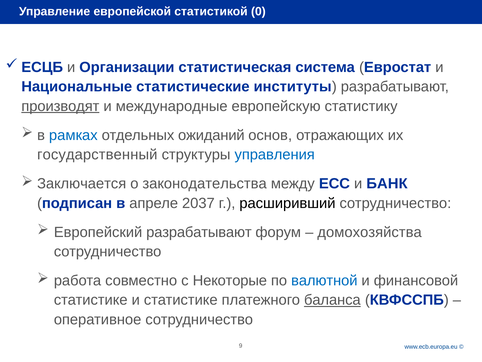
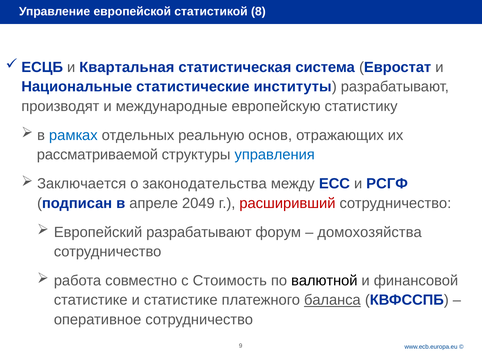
0: 0 -> 8
Организации: Организации -> Квартальная
производят underline: present -> none
ожиданий: ожиданий -> реальную
государственный: государственный -> рассматриваемой
БАНК: БАНК -> РСГФ
2037: 2037 -> 2049
расширивший colour: black -> red
Некоторые: Некоторые -> Стоимость
валютной colour: blue -> black
